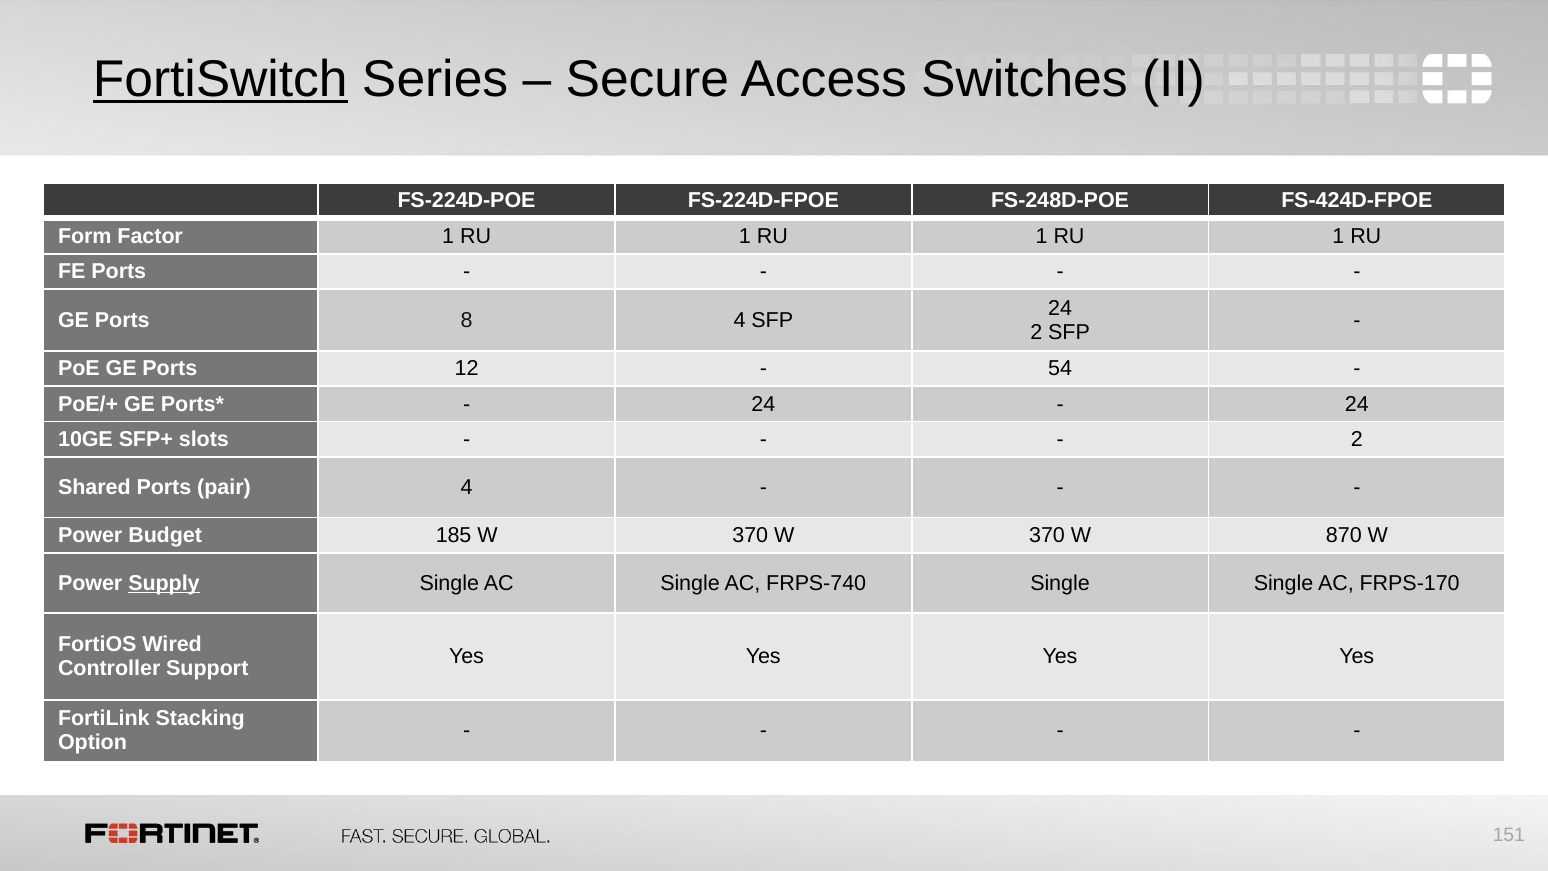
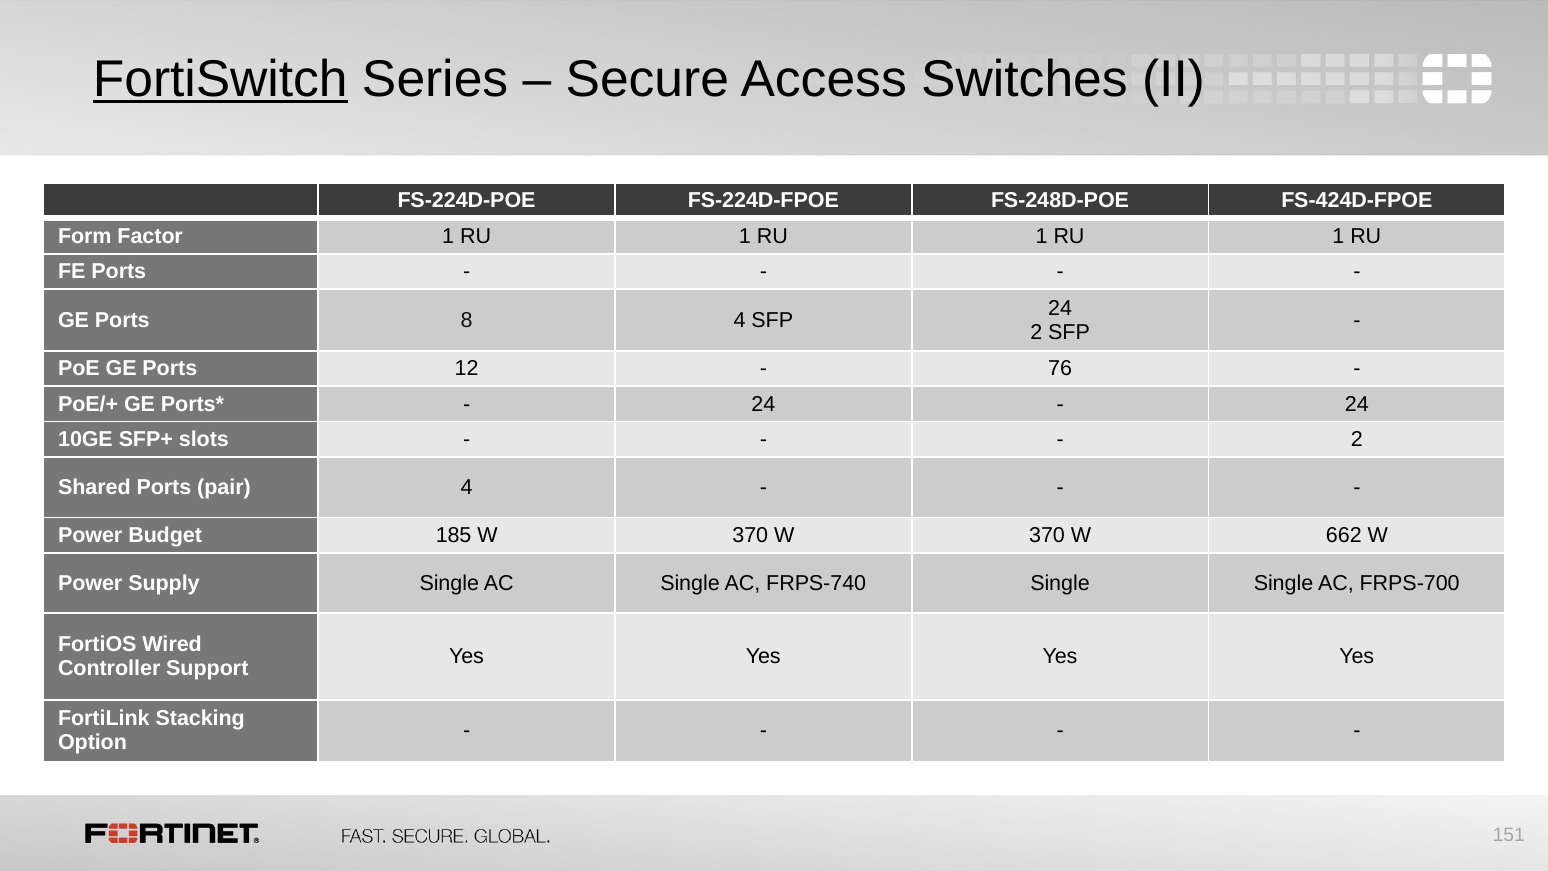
54: 54 -> 76
870: 870 -> 662
Supply underline: present -> none
FRPS-170: FRPS-170 -> FRPS-700
